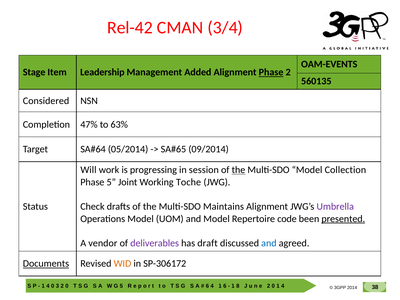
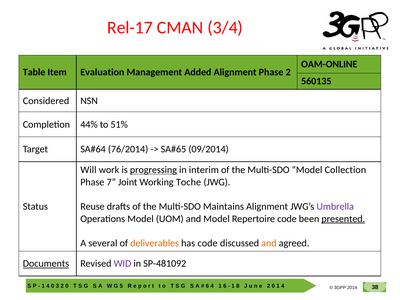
Rel-42: Rel-42 -> Rel-17
OAM-EVENTS: OAM-EVENTS -> OAM-ONLINE
Stage: Stage -> Table
Leadership: Leadership -> Evaluation
Phase at (271, 72) underline: present -> none
47%: 47% -> 44%
63%: 63% -> 51%
05/2014: 05/2014 -> 76/2014
progressing underline: none -> present
session: session -> interim
the at (238, 170) underline: present -> none
Phase 5: 5 -> 7
Check: Check -> Reuse
vendor: vendor -> several
deliverables colour: purple -> orange
has draft: draft -> code
and at (269, 243) colour: blue -> orange
WID colour: orange -> purple
SP-306172: SP-306172 -> SP-481092
